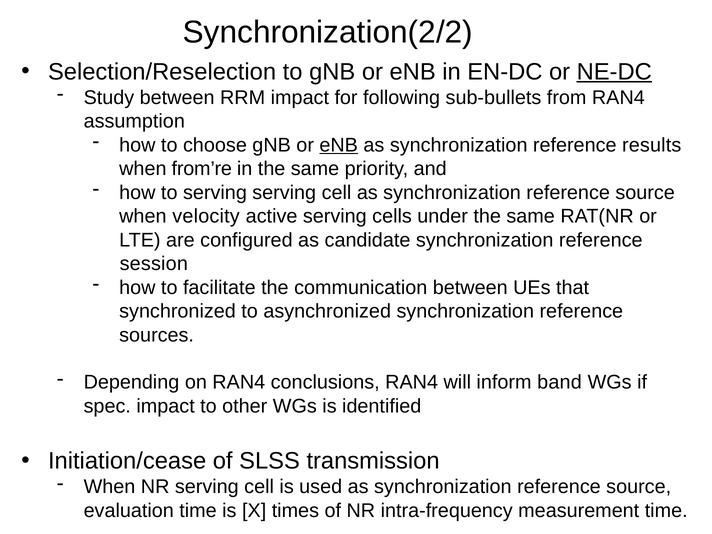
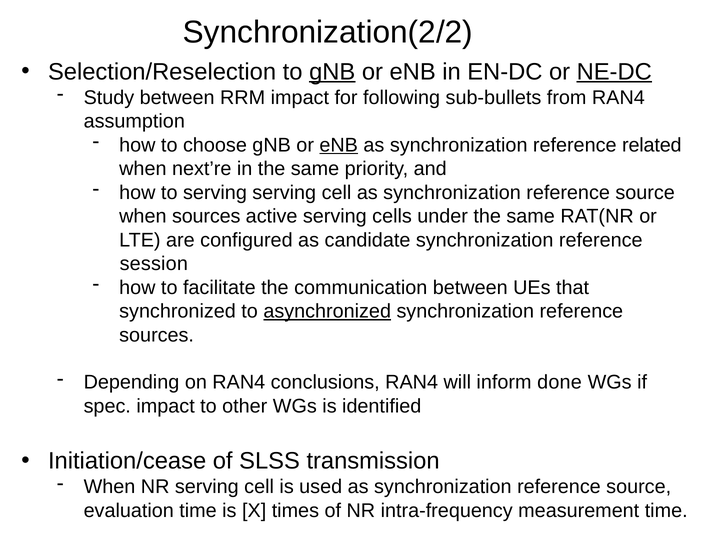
gNB at (332, 72) underline: none -> present
results: results -> related
from’re: from’re -> next’re
when velocity: velocity -> sources
asynchronized underline: none -> present
band: band -> done
